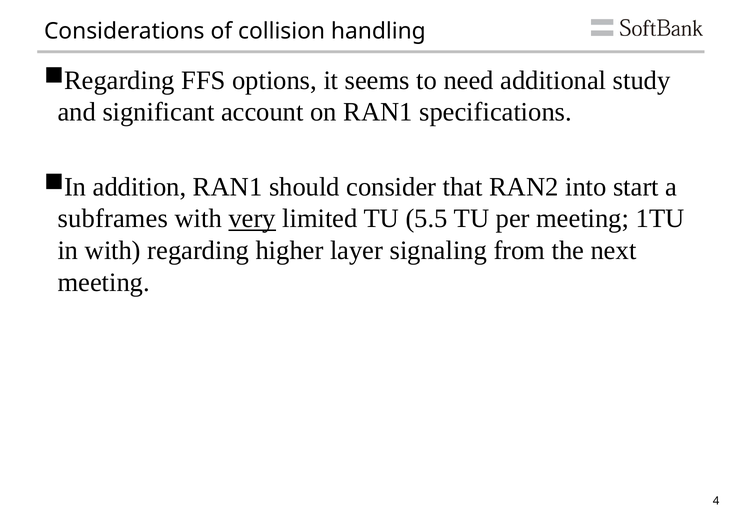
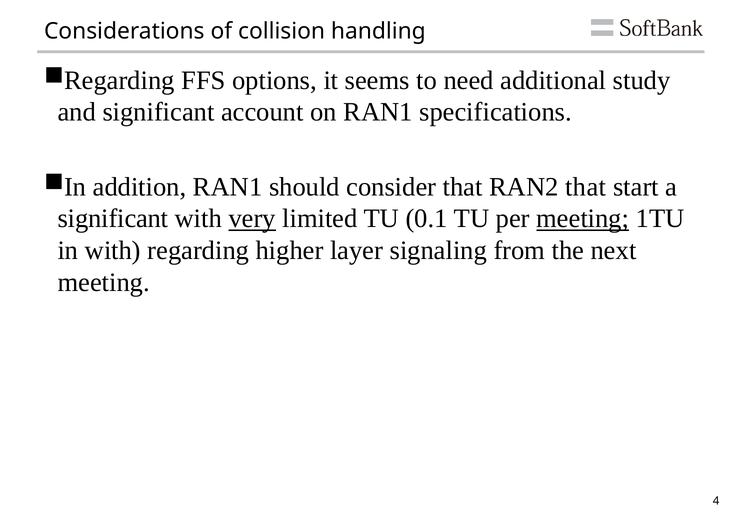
RAN2 into: into -> that
subframes at (113, 219): subframes -> significant
5.5: 5.5 -> 0.1
meeting at (583, 219) underline: none -> present
